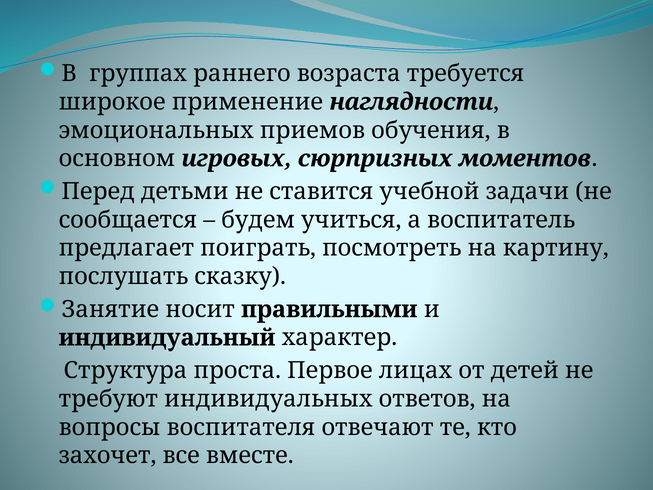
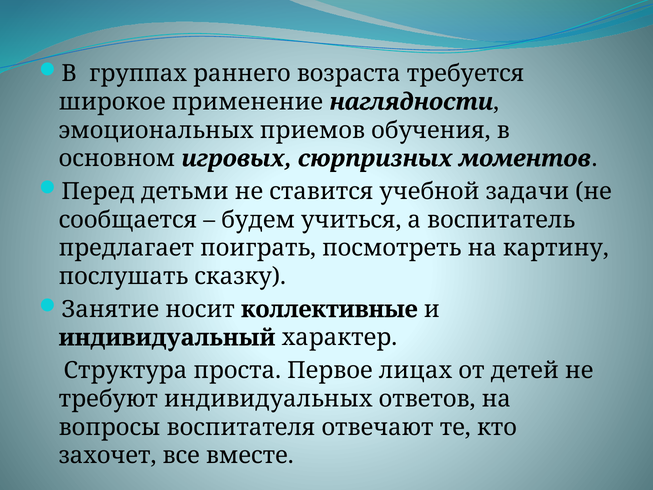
правильными: правильными -> коллективные
